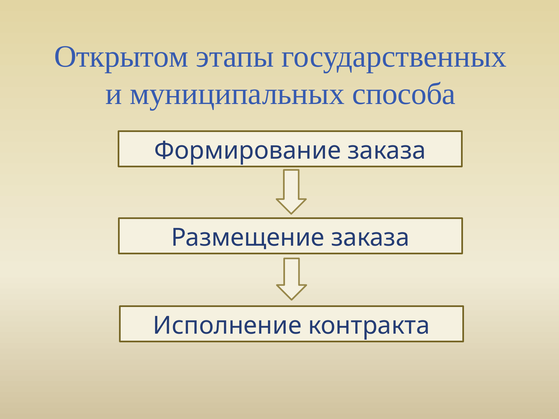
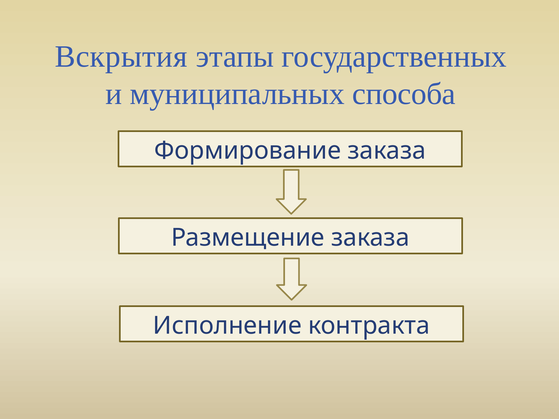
Открытом: Открытом -> Вскрытия
